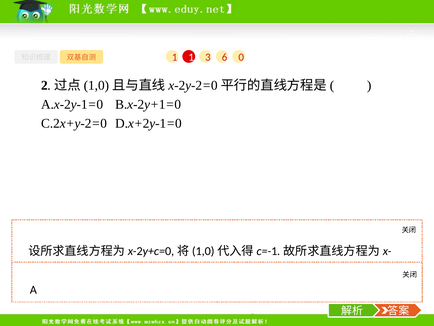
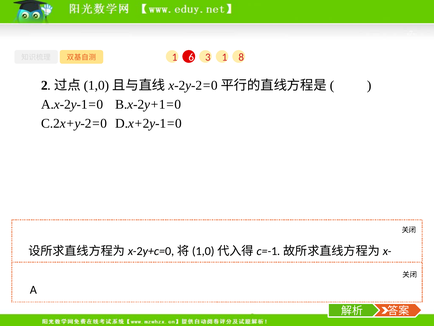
0: 0 -> 8
1 at (191, 57): 1 -> 6
3 6: 6 -> 1
